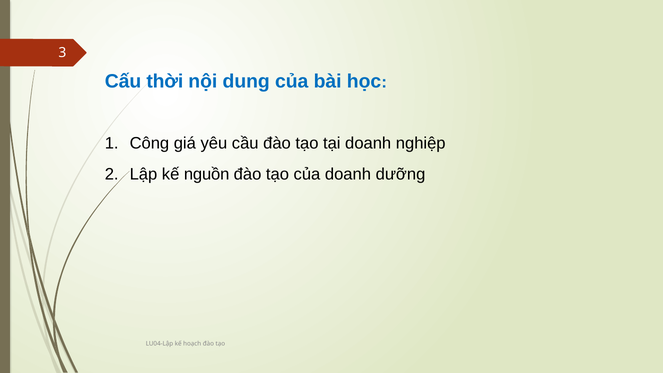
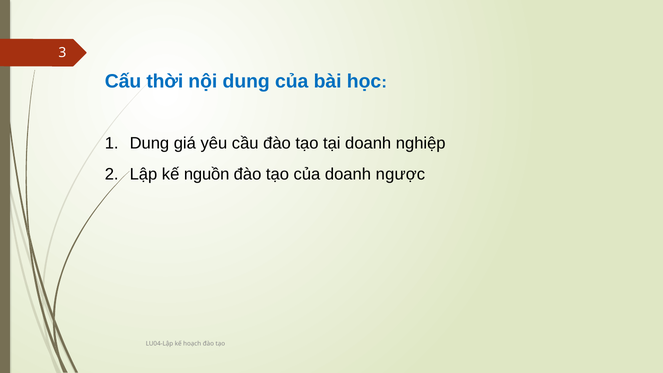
Công at (149, 143): Công -> Dung
dưỡng: dưỡng -> ngược
